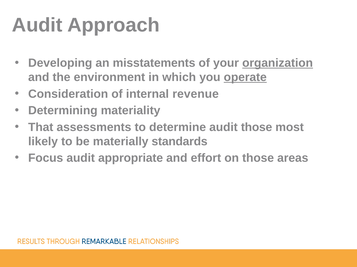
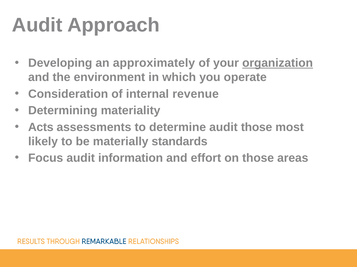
misstatements: misstatements -> approximately
operate underline: present -> none
That: That -> Acts
appropriate: appropriate -> information
